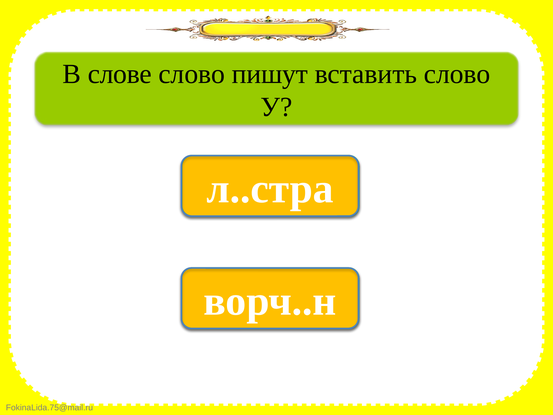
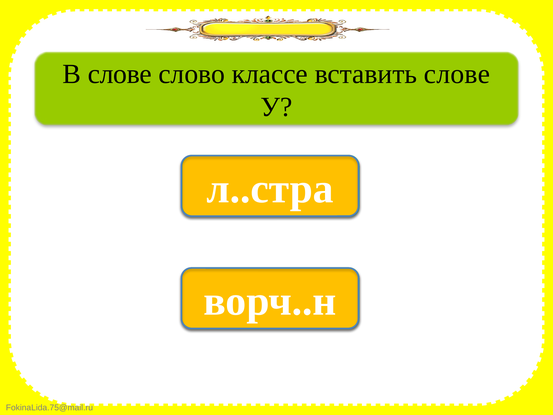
пишут: пишут -> классе
вставить слово: слово -> слове
